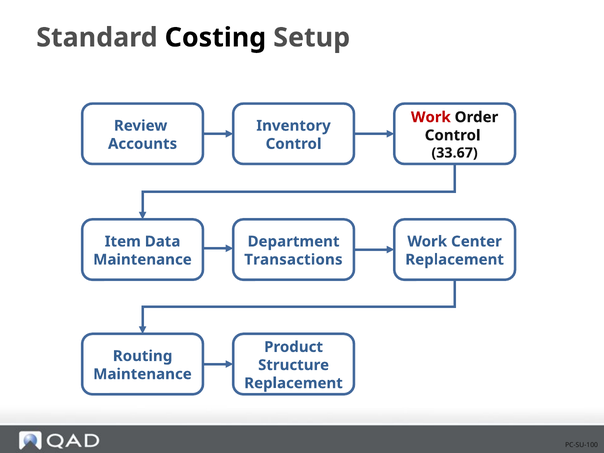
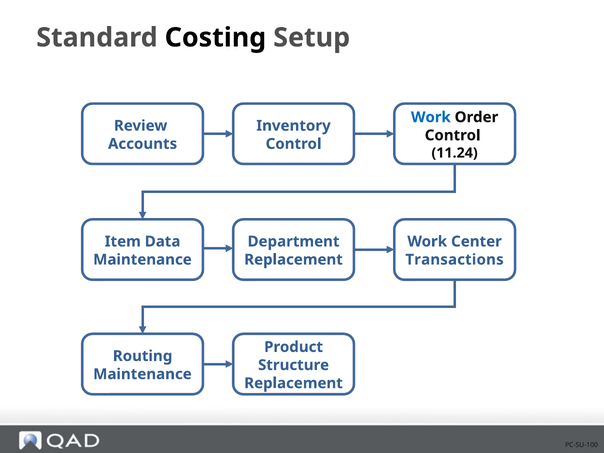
Work at (431, 117) colour: red -> blue
33.67: 33.67 -> 11.24
Transactions at (293, 260): Transactions -> Replacement
Replacement at (455, 260): Replacement -> Transactions
